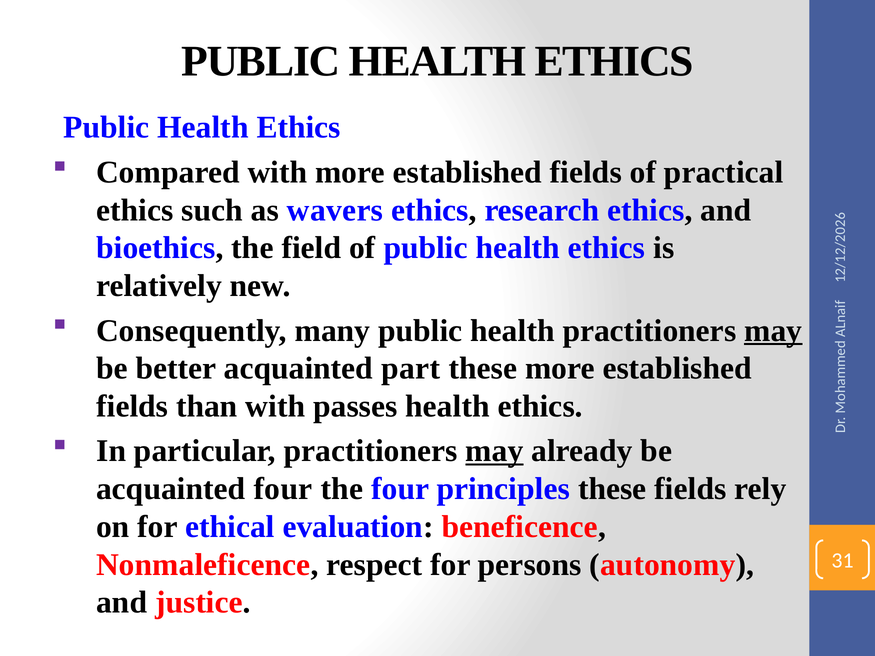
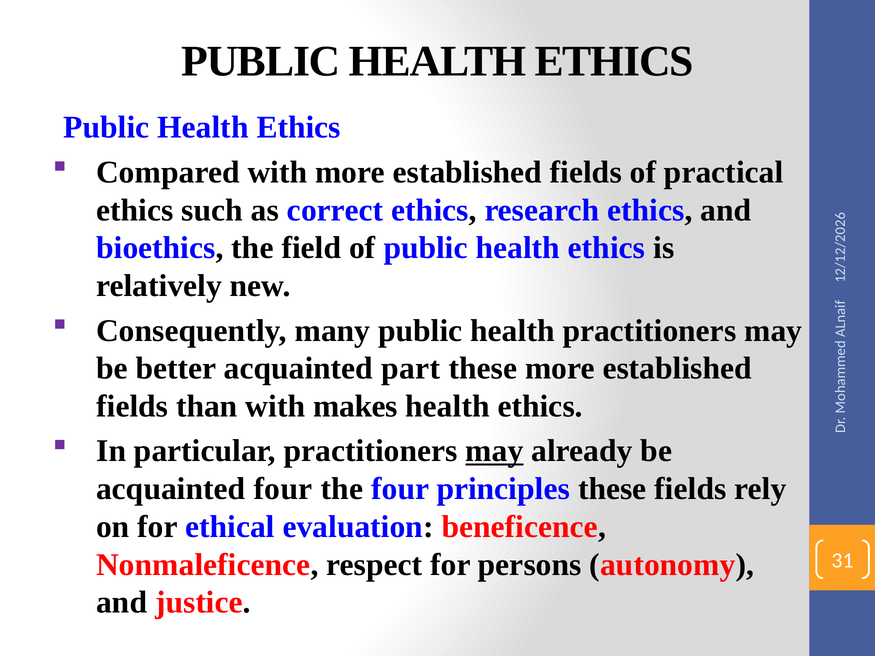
wavers: wavers -> correct
may at (773, 331) underline: present -> none
passes: passes -> makes
